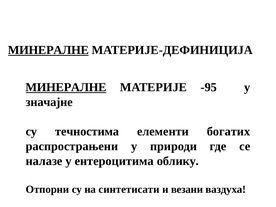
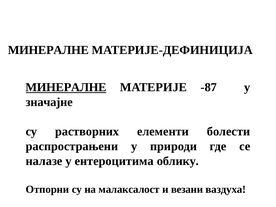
МИНЕРАЛНЕ at (48, 50) underline: present -> none
-95: -95 -> -87
течностима: течностима -> растворних
богатих: богатих -> болести
синтетисати: синтетисати -> малаксалост
